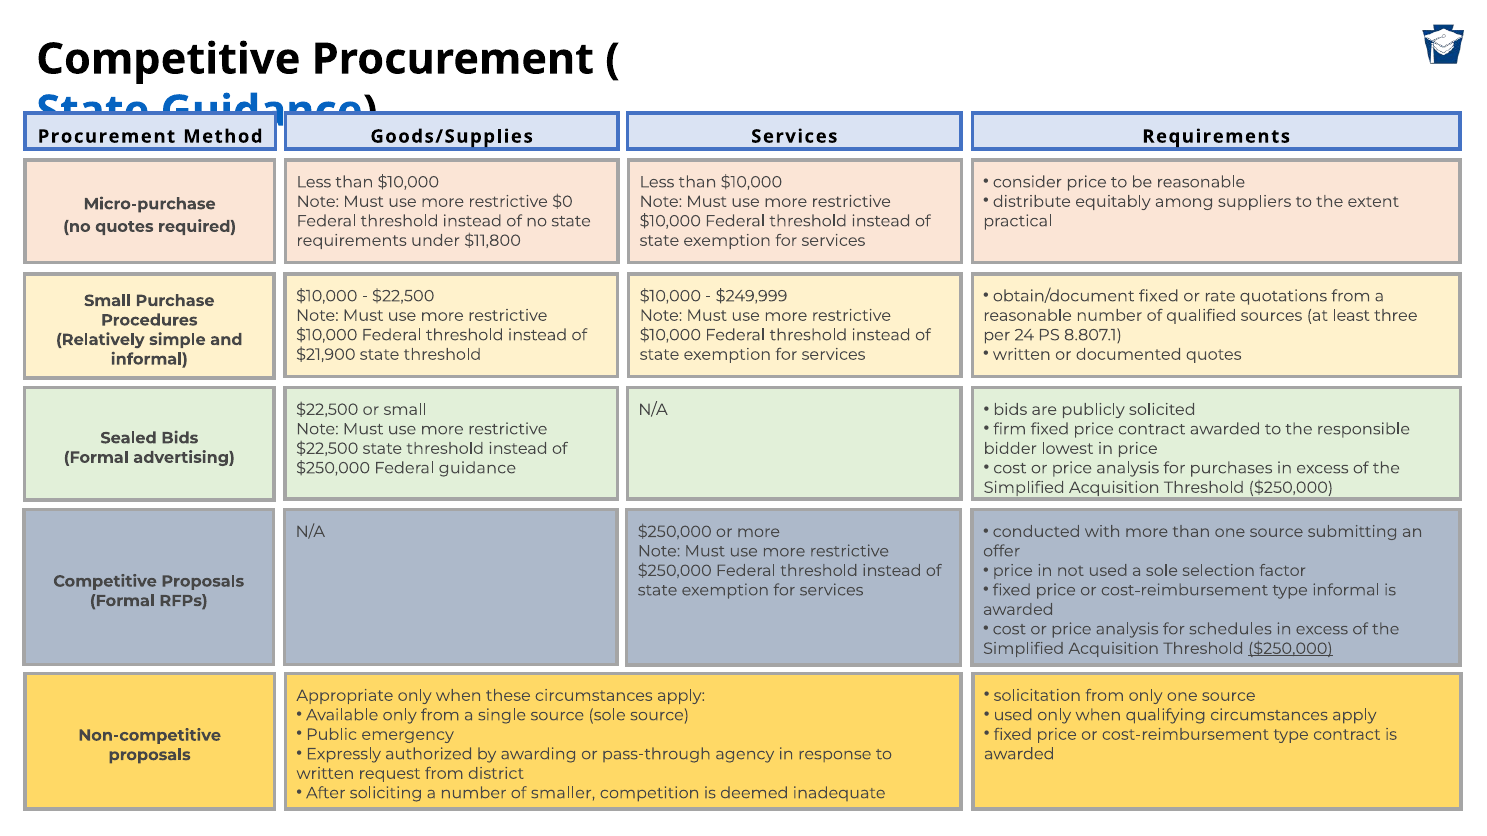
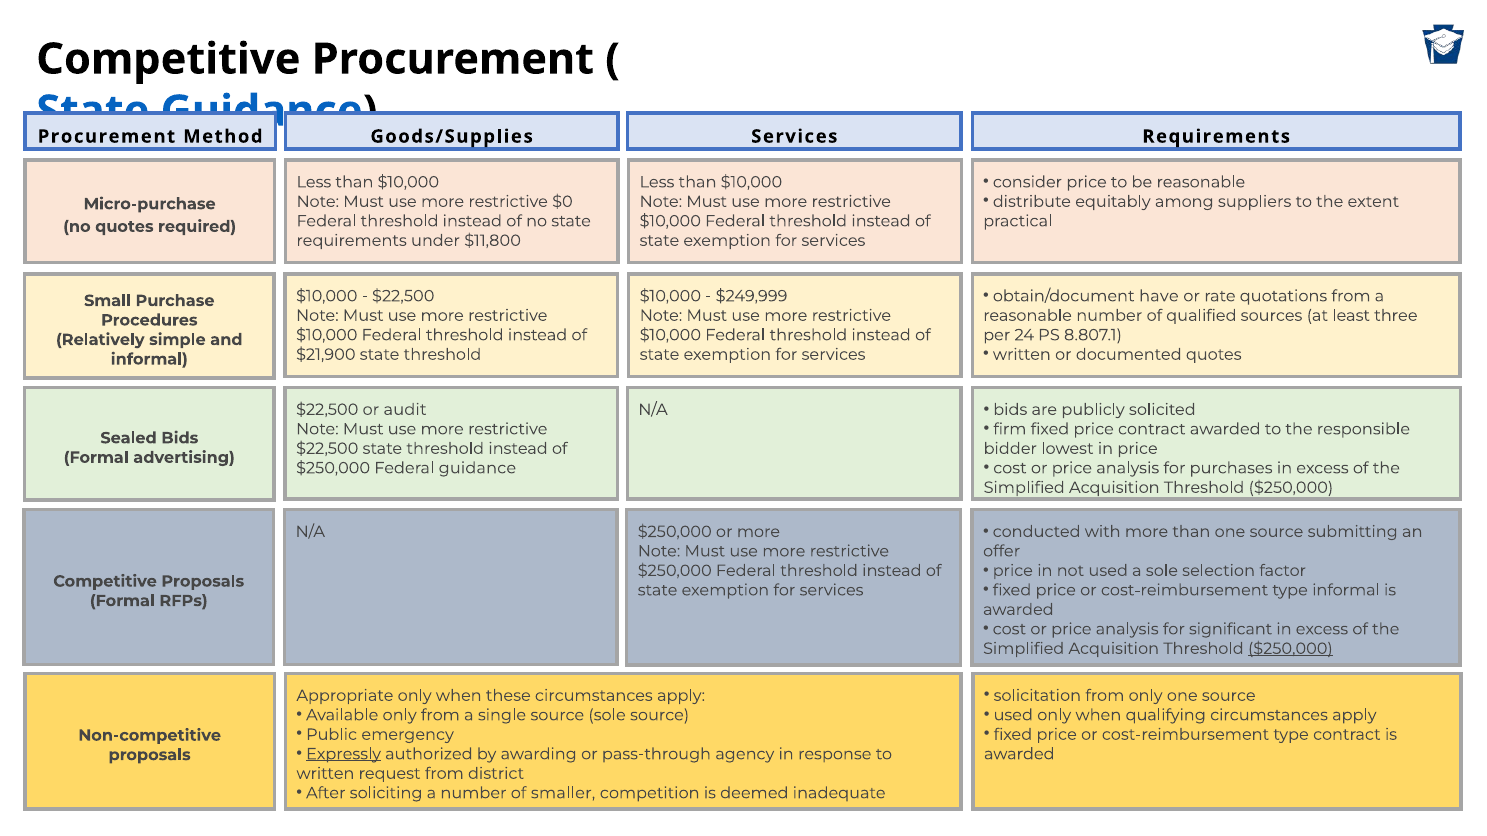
obtain/document fixed: fixed -> have
or small: small -> audit
schedules: schedules -> significant
Expressly underline: none -> present
